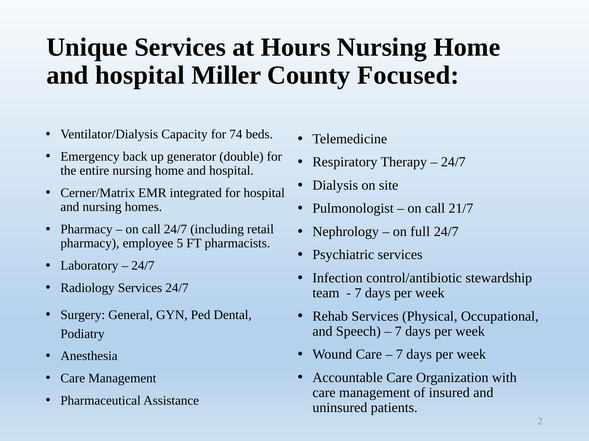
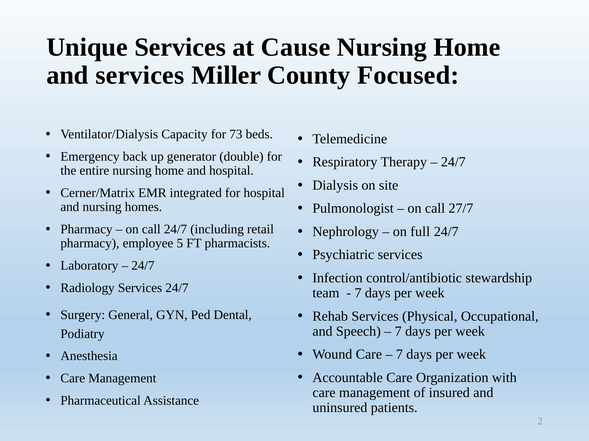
Hours: Hours -> Cause
hospital at (140, 75): hospital -> services
74: 74 -> 73
21/7: 21/7 -> 27/7
